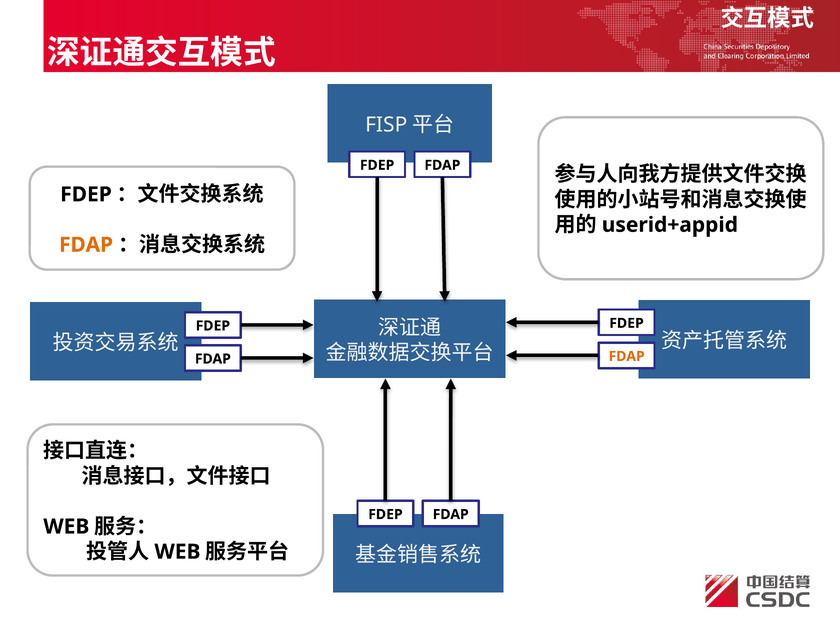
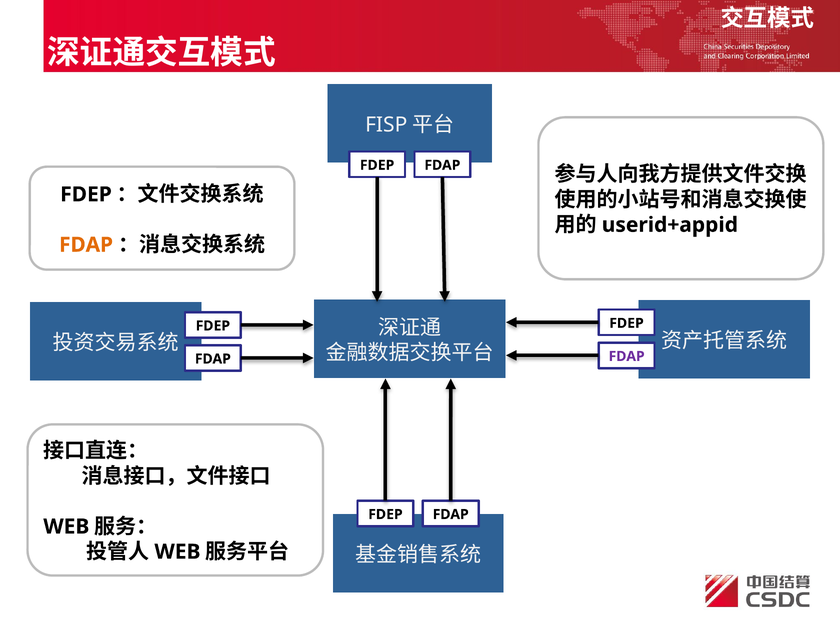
FDAP at (627, 356) colour: orange -> purple
